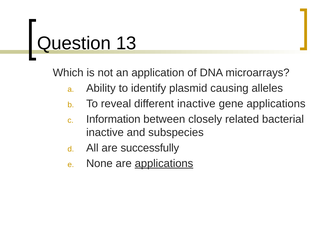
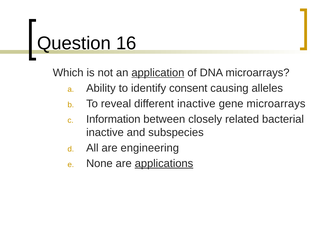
13: 13 -> 16
application underline: none -> present
plasmid: plasmid -> consent
gene applications: applications -> microarrays
successfully: successfully -> engineering
